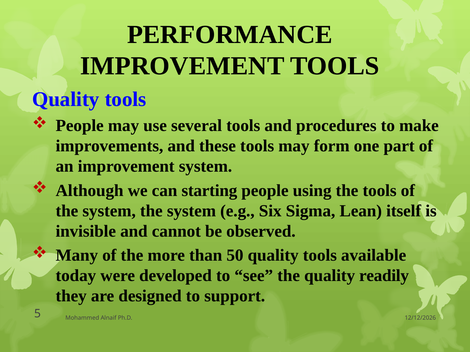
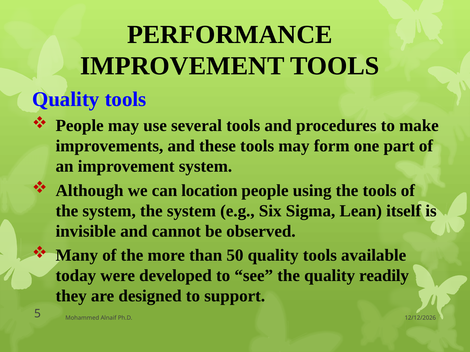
starting: starting -> location
